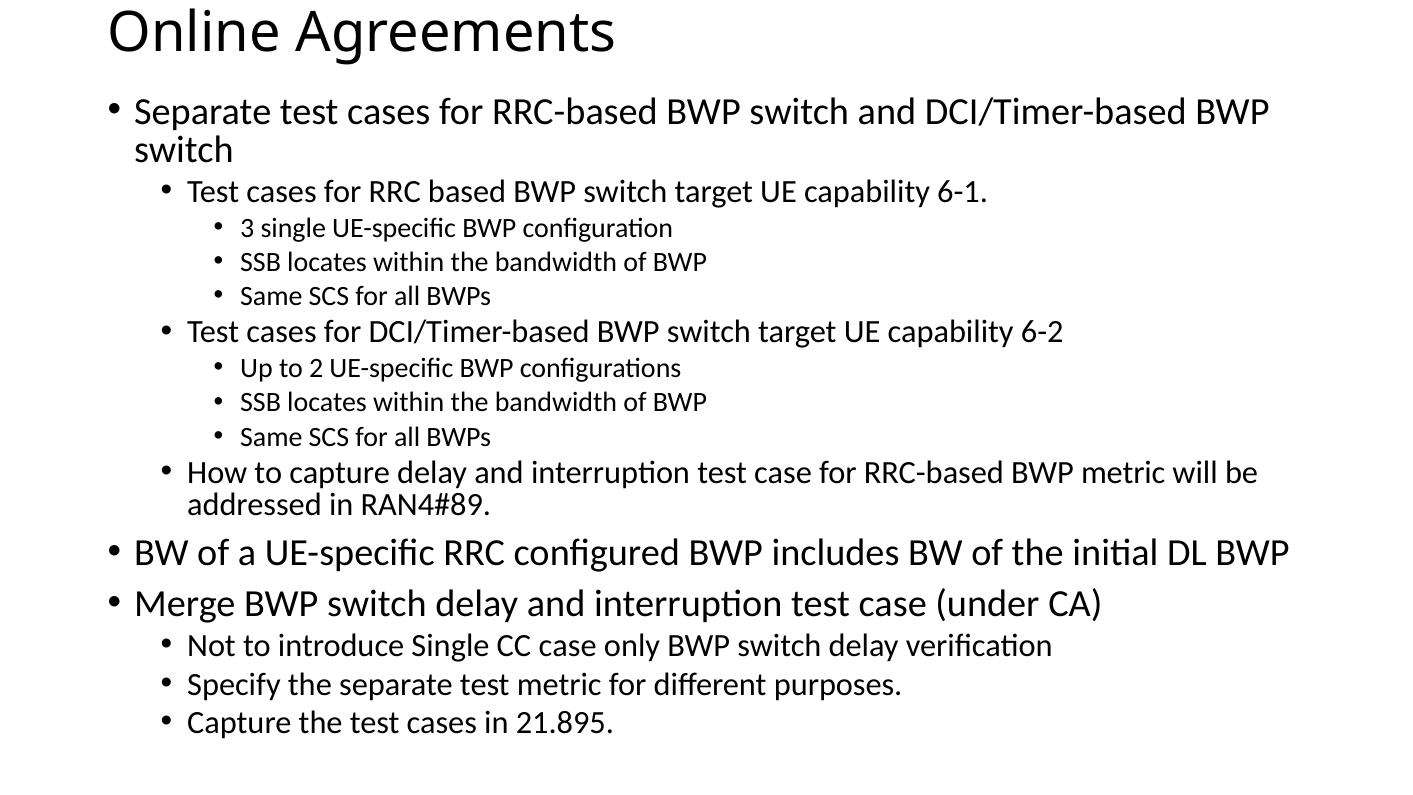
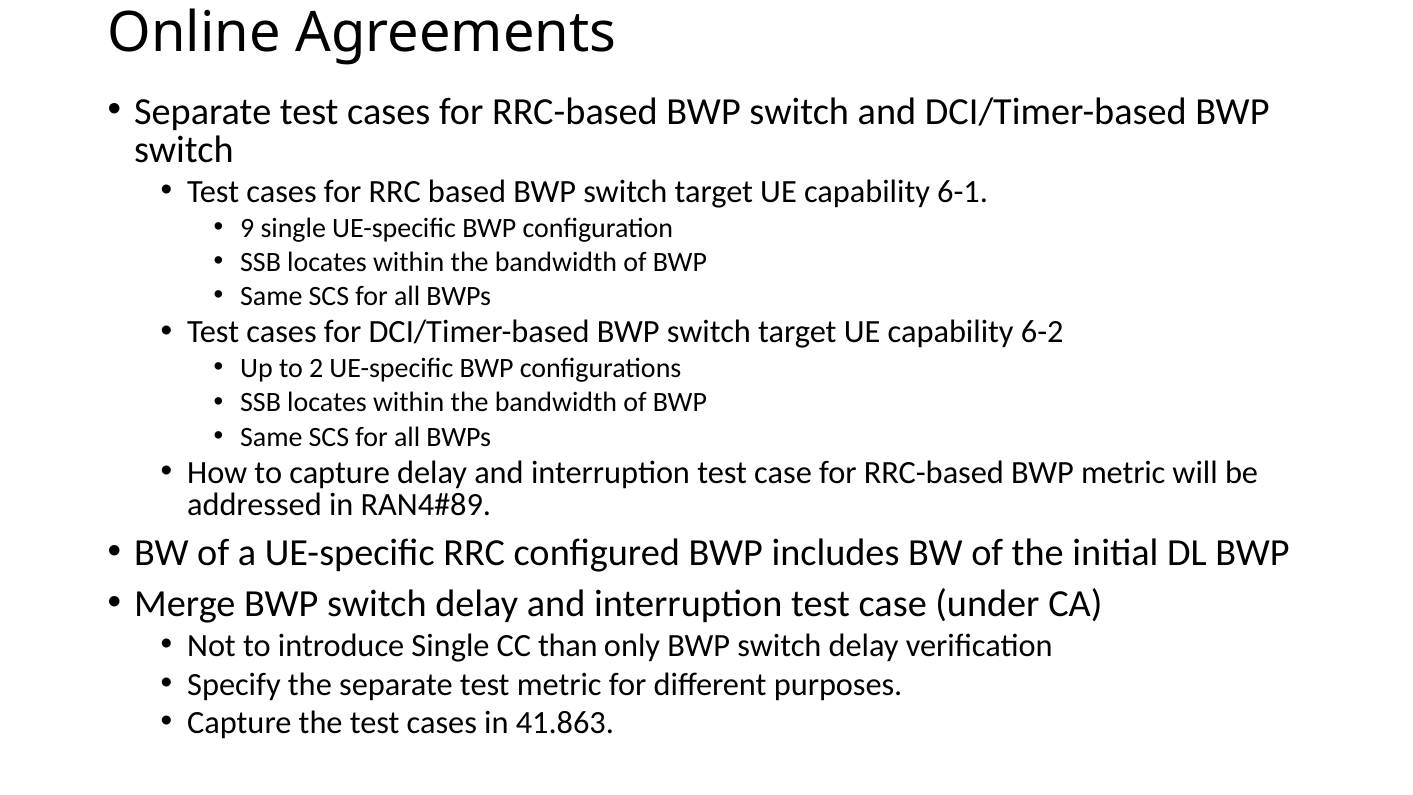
3: 3 -> 9
CC case: case -> than
21.895: 21.895 -> 41.863
